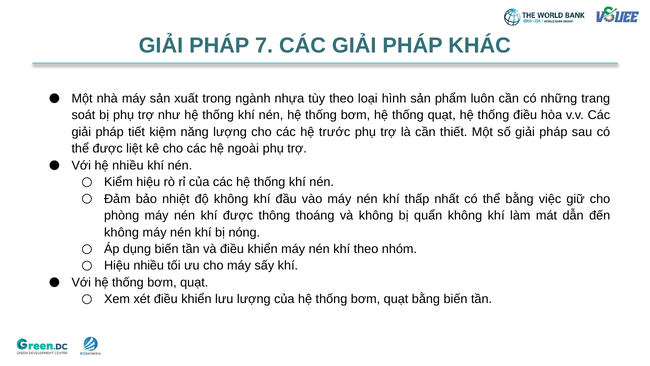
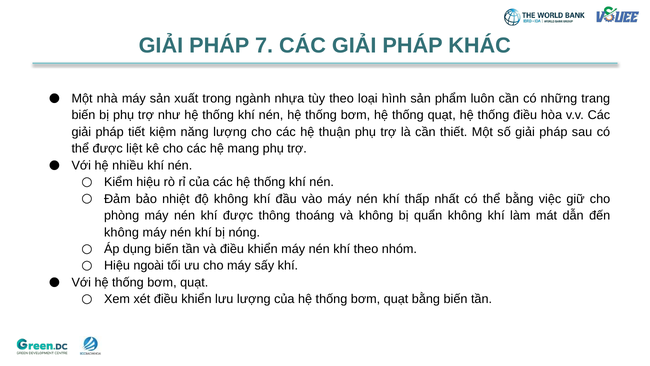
soát at (83, 115): soát -> biến
trước: trước -> thuận
ngoài: ngoài -> mang
Hiệu nhiều: nhiều -> ngoài
